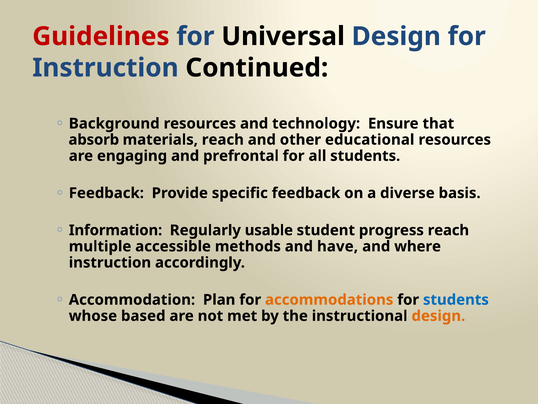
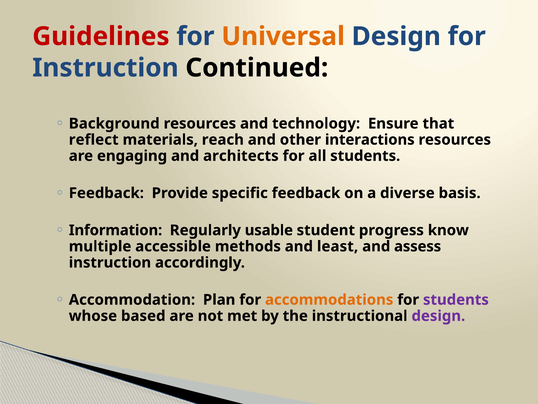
Universal colour: black -> orange
absorb: absorb -> reflect
educational: educational -> interactions
prefrontal: prefrontal -> architects
progress reach: reach -> know
have: have -> least
where: where -> assess
students at (456, 299) colour: blue -> purple
design at (438, 316) colour: orange -> purple
